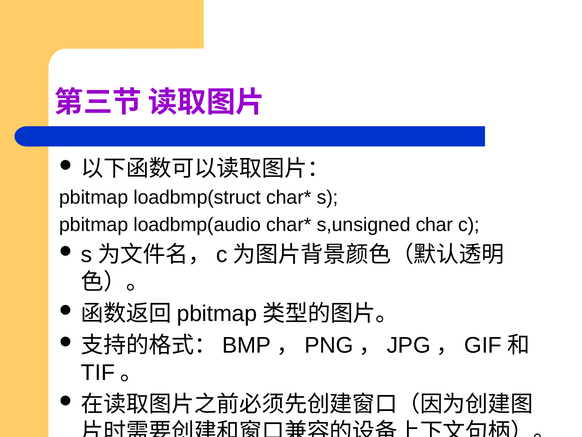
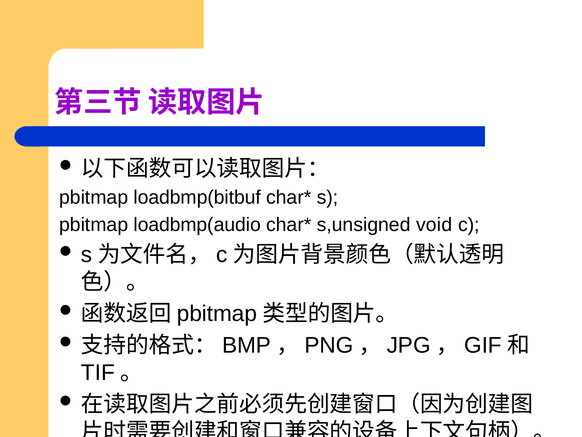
loadbmp(struct: loadbmp(struct -> loadbmp(bitbuf
char: char -> void
